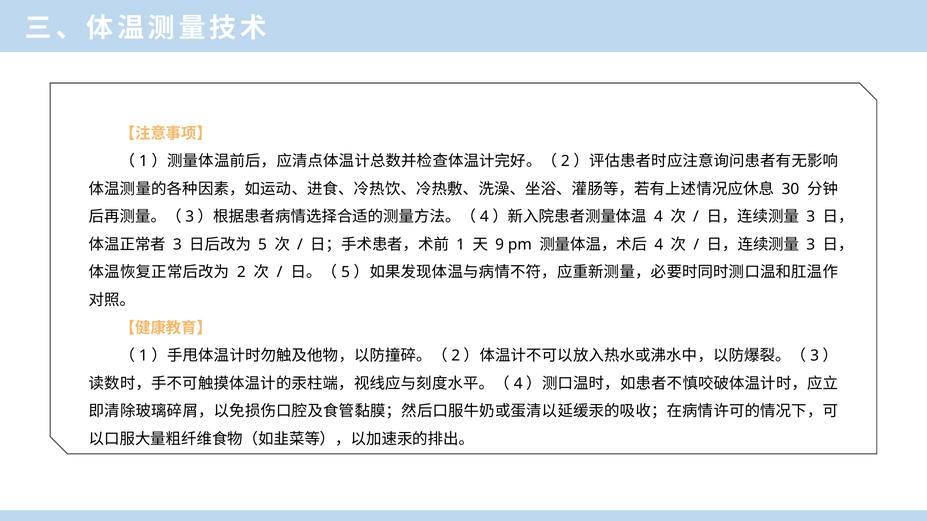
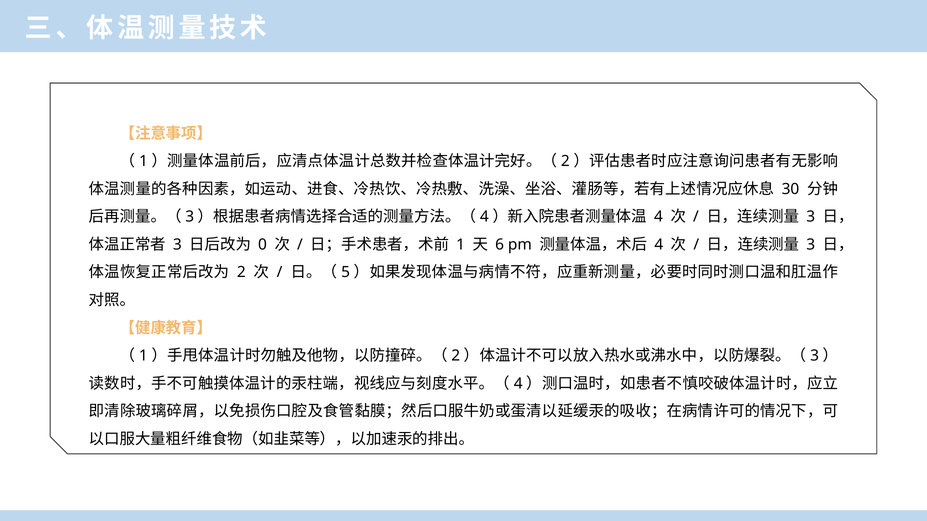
5 at (263, 245): 5 -> 0
9: 9 -> 6
